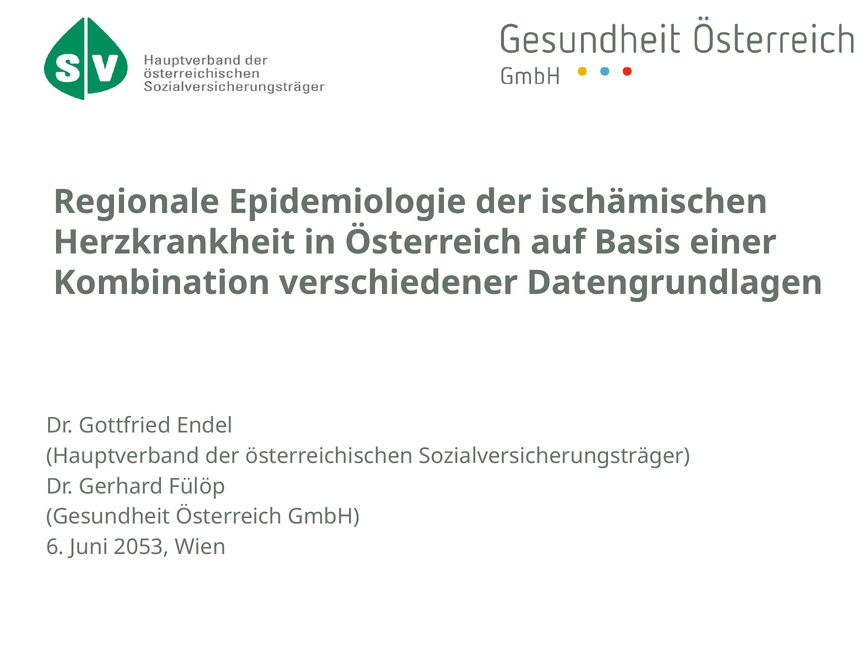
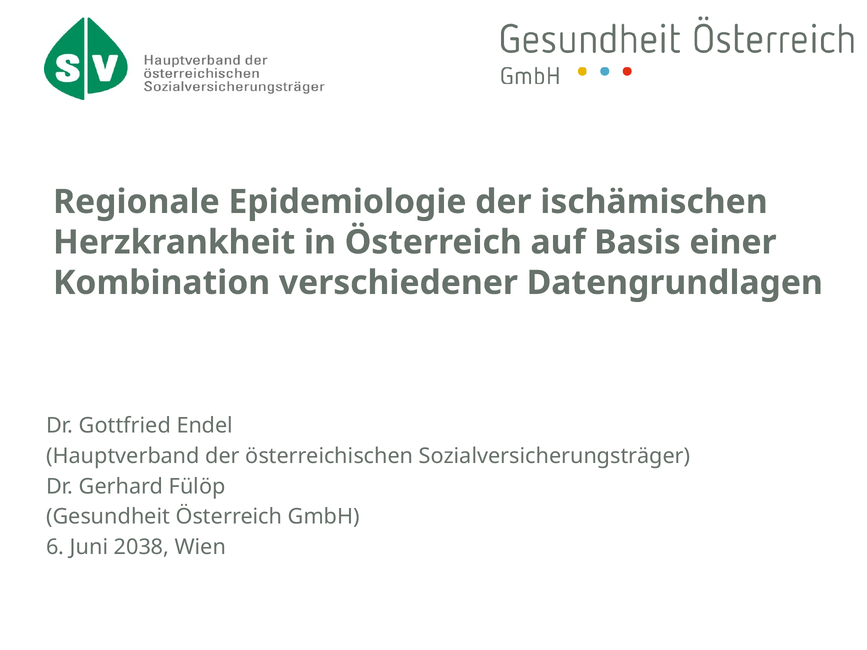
2053: 2053 -> 2038
